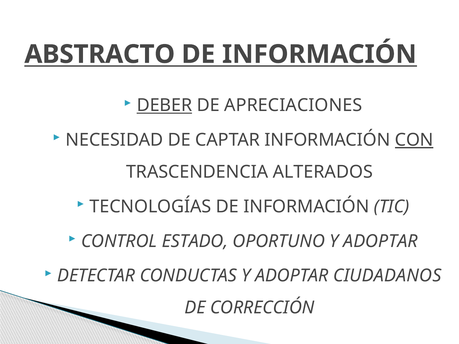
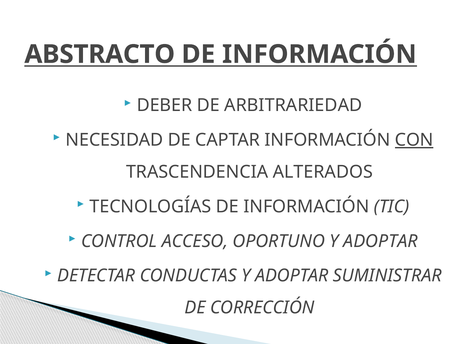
DEBER underline: present -> none
APRECIACIONES: APRECIACIONES -> ARBITRARIEDAD
ESTADO: ESTADO -> ACCESO
CIUDADANOS: CIUDADANOS -> SUMINISTRAR
